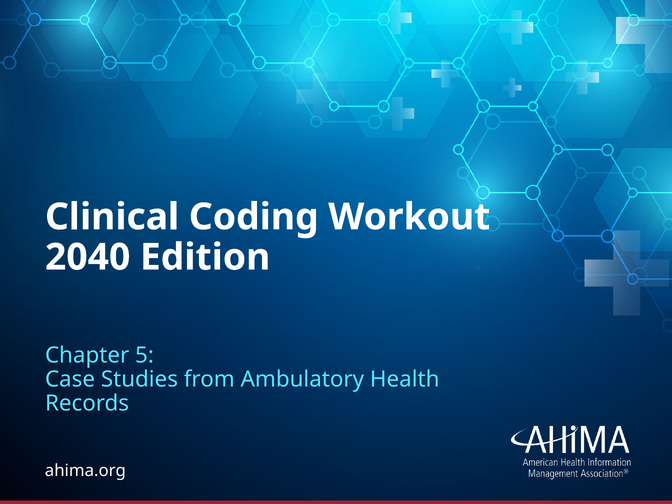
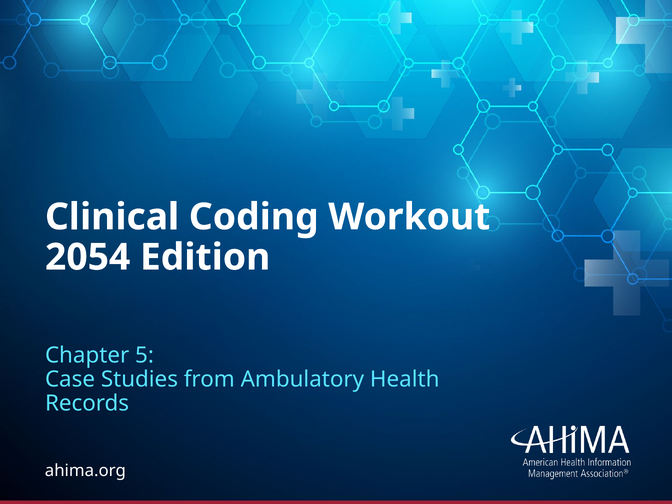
2040: 2040 -> 2054
